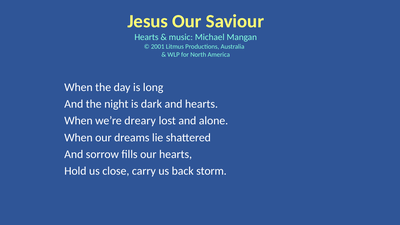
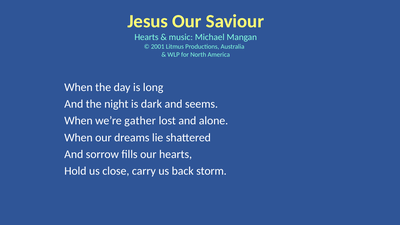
and hearts: hearts -> seems
dreary: dreary -> gather
